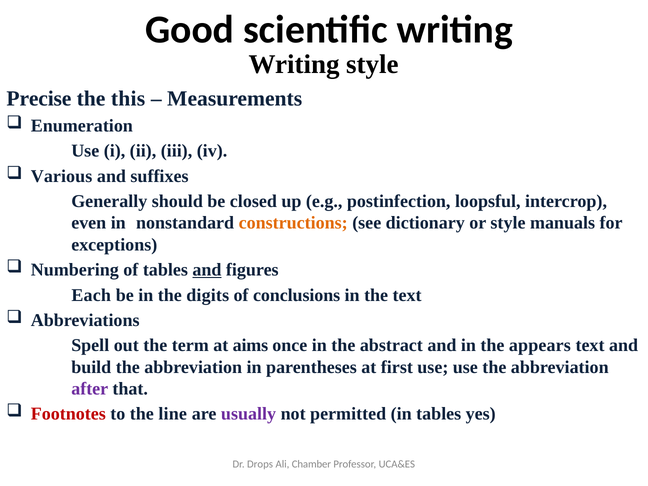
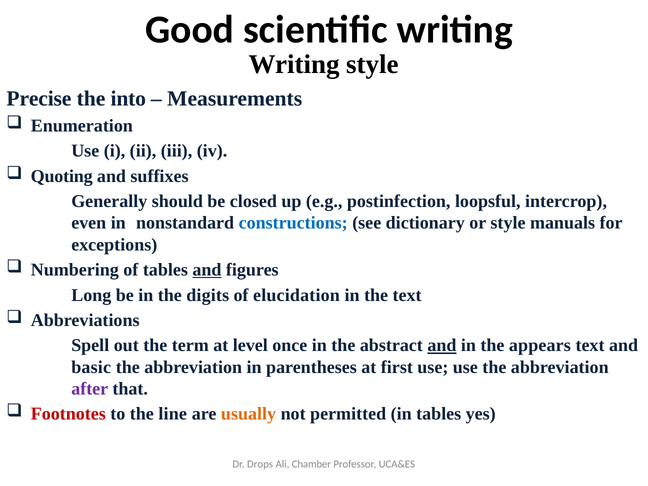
this: this -> into
Various: Various -> Quoting
constructions colour: orange -> blue
Each: Each -> Long
conclusions: conclusions -> elucidation
aims: aims -> level
and at (442, 345) underline: none -> present
build: build -> basic
usually colour: purple -> orange
